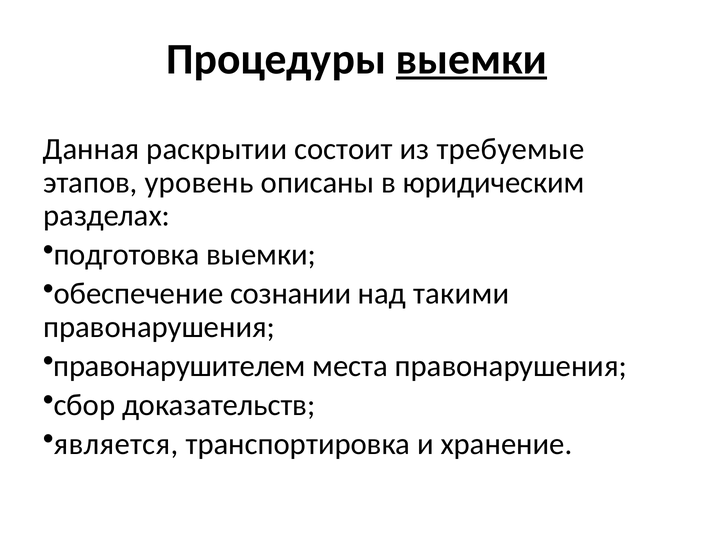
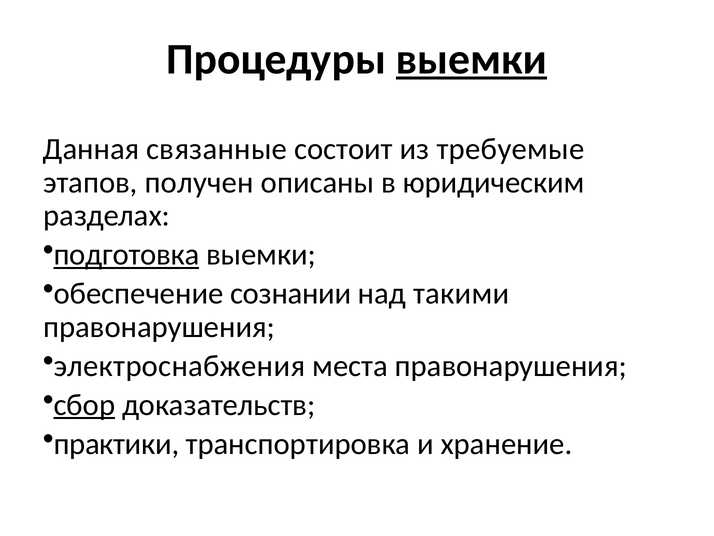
раскрытии: раскрытии -> связанные
уровень: уровень -> получен
подготовка underline: none -> present
правонарушителем: правонарушителем -> электроснабжения
сбор underline: none -> present
является: является -> практики
